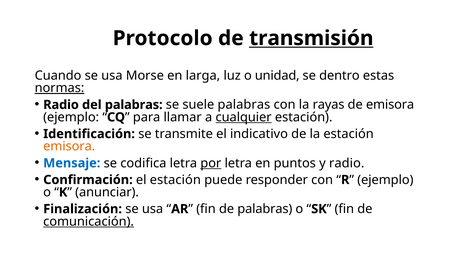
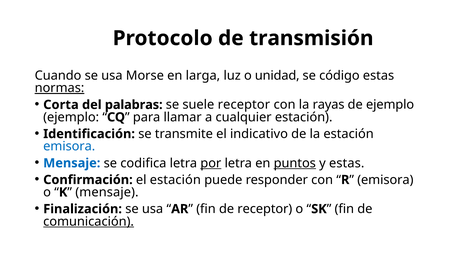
transmisión underline: present -> none
dentro: dentro -> código
Radio at (61, 105): Radio -> Corta
suele palabras: palabras -> receptor
de emisora: emisora -> ejemplo
cualquier underline: present -> none
emisora at (69, 146) colour: orange -> blue
puntos underline: none -> present
y radio: radio -> estas
ejemplo at (385, 180): ejemplo -> emisora
anunciar at (107, 192): anunciar -> mensaje
de palabras: palabras -> receptor
